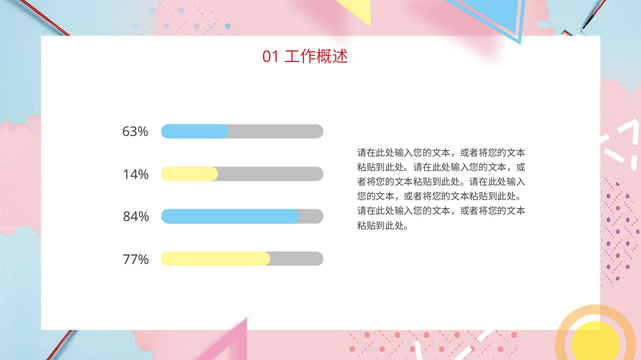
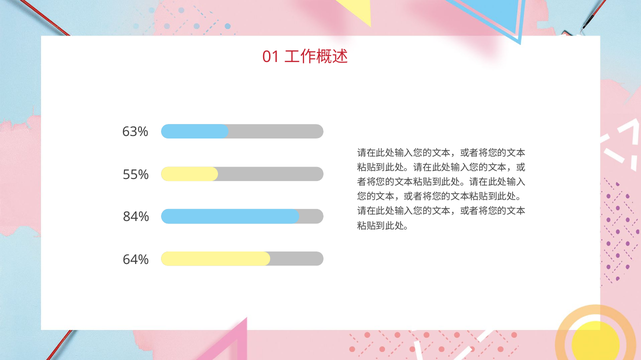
14%: 14% -> 55%
77%: 77% -> 64%
